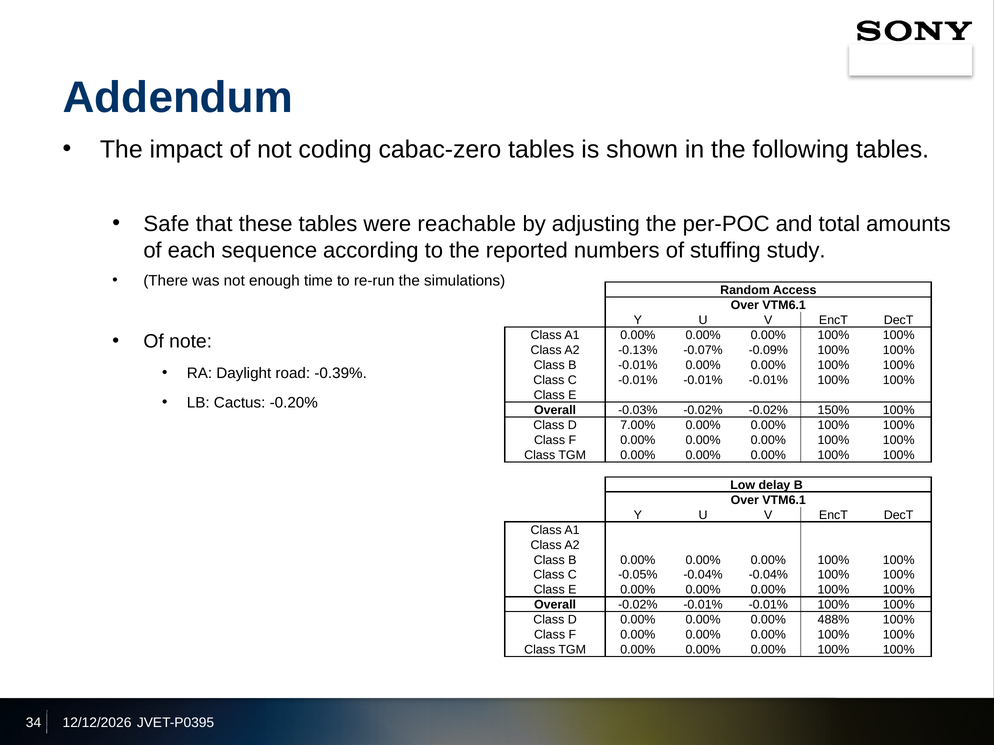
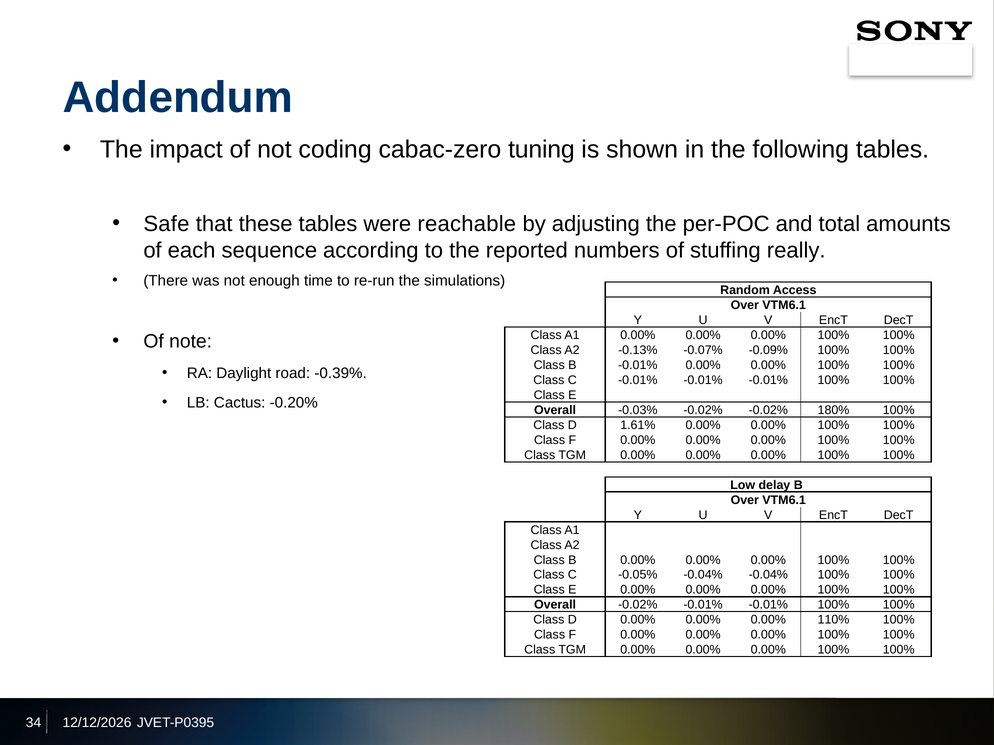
cabac-zero tables: tables -> tuning
study: study -> really
150%: 150% -> 180%
7.00%: 7.00% -> 1.61%
488%: 488% -> 110%
